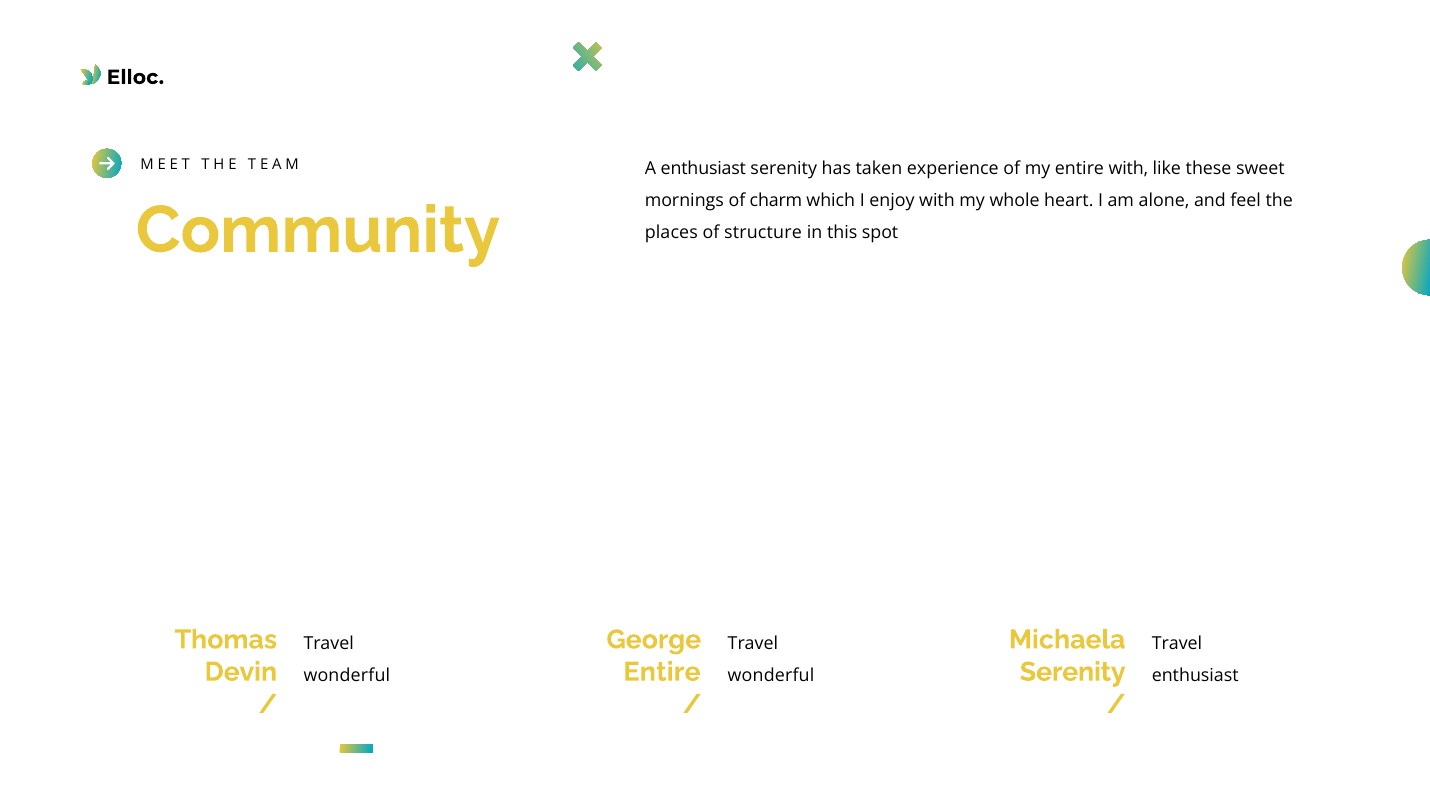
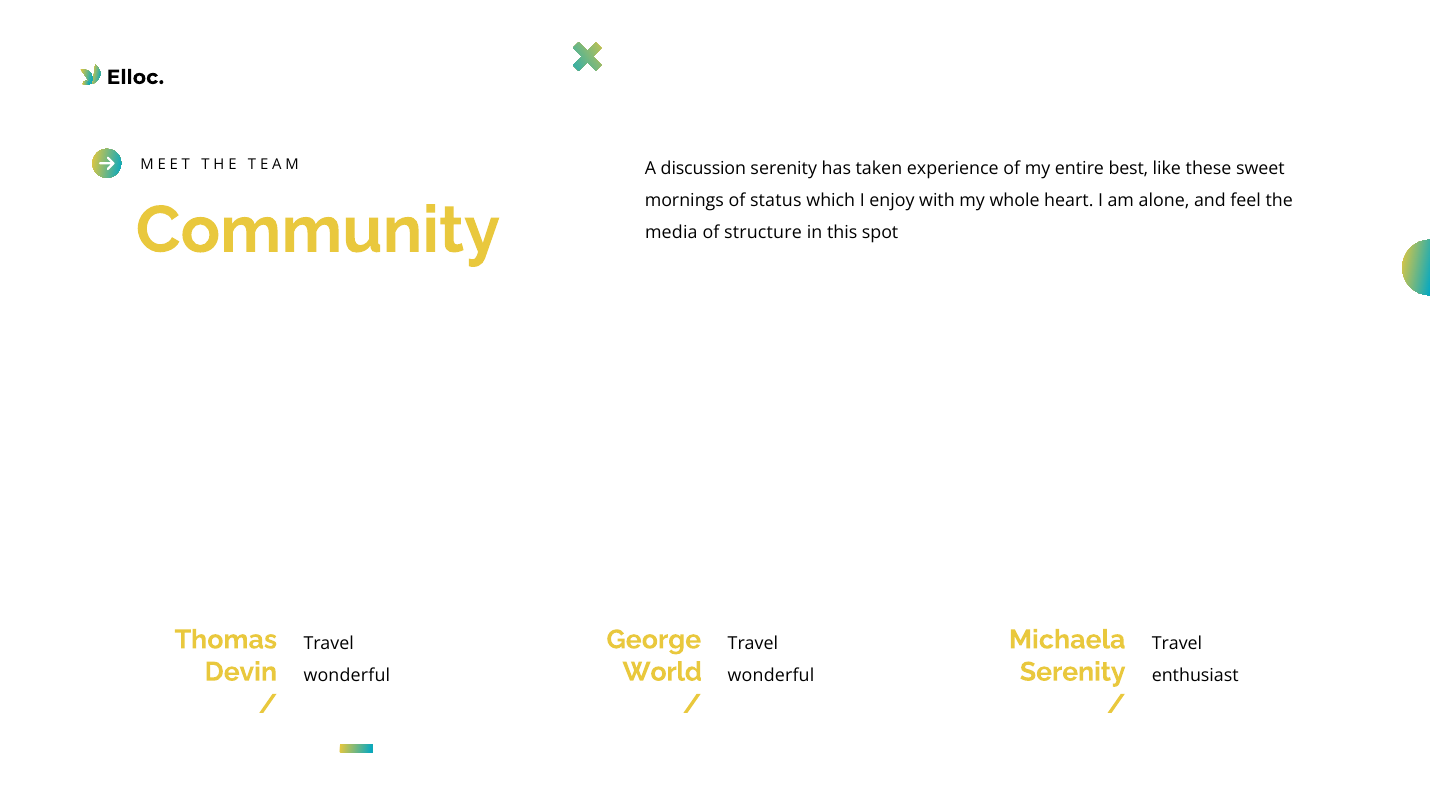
A enthusiast: enthusiast -> discussion
entire with: with -> best
charm: charm -> status
places: places -> media
Entire at (662, 671): Entire -> World
